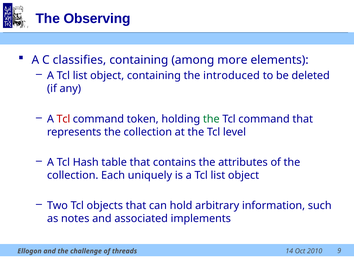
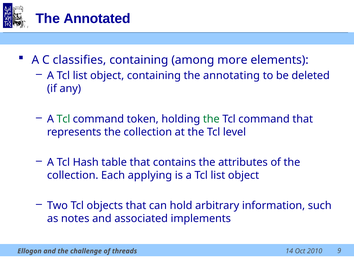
Observing: Observing -> Annotated
introduced: introduced -> annotating
Tcl at (63, 119) colour: red -> green
uniquely: uniquely -> applying
